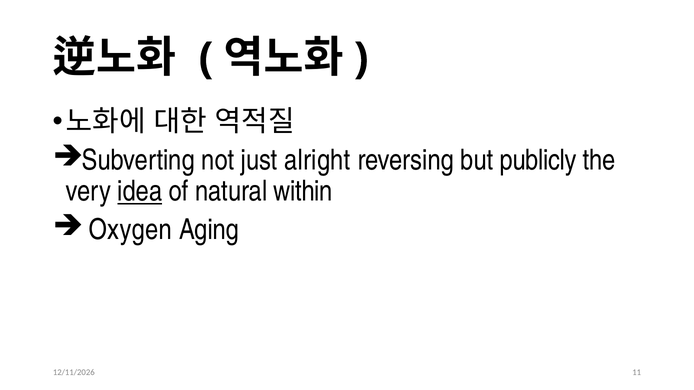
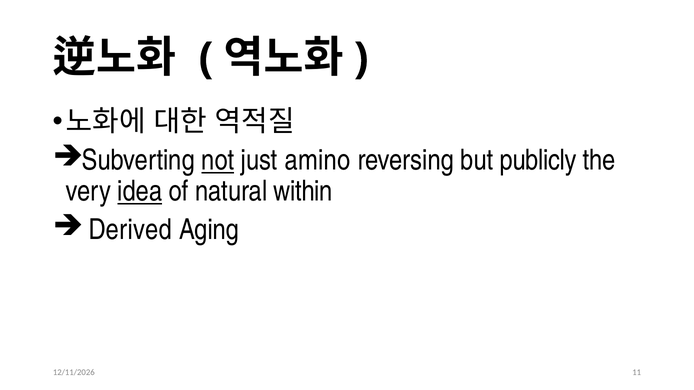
not underline: none -> present
alright: alright -> amino
Oxygen: Oxygen -> Derived
